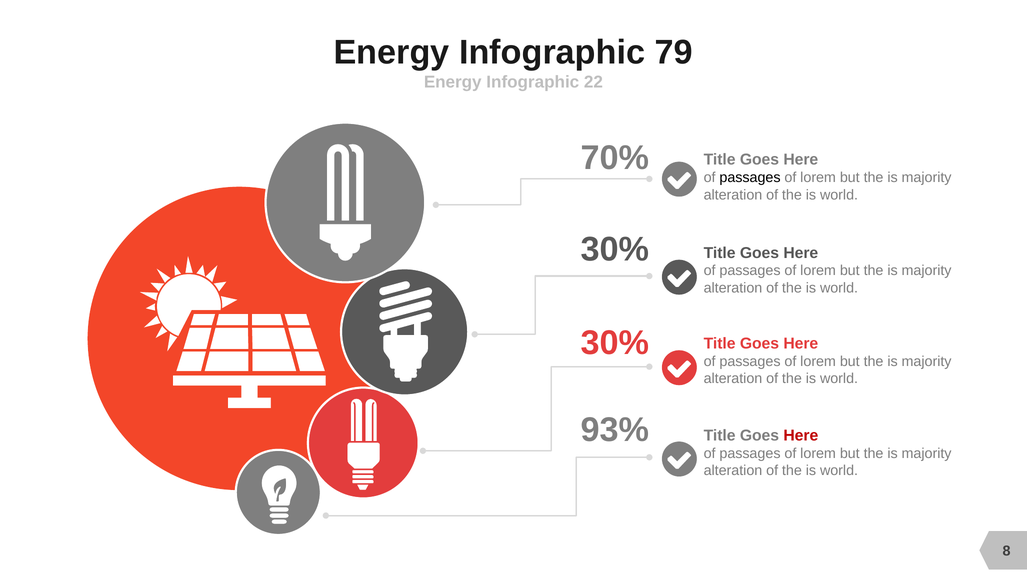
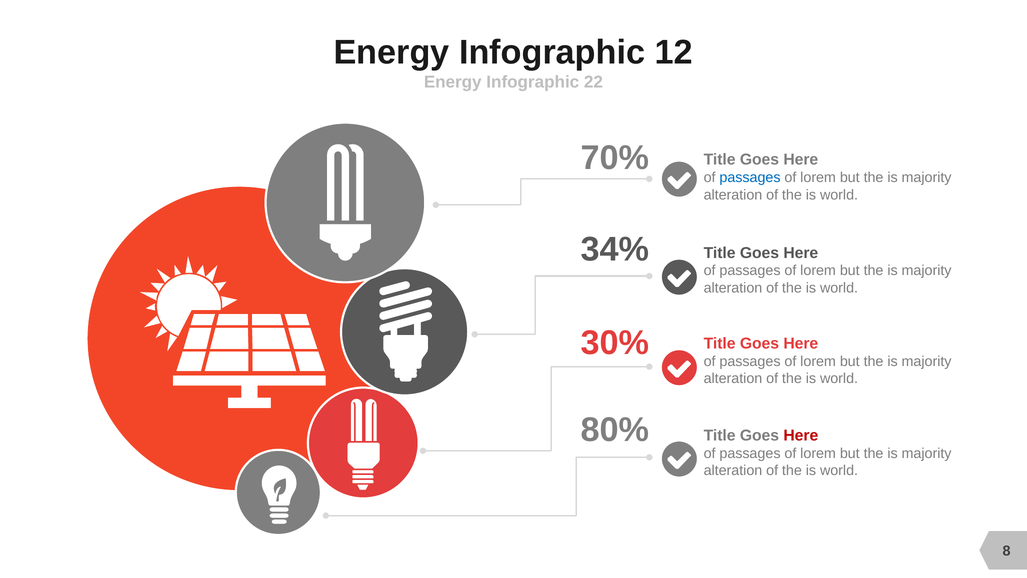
79: 79 -> 12
passages at (750, 178) colour: black -> blue
30% at (615, 250): 30% -> 34%
93%: 93% -> 80%
